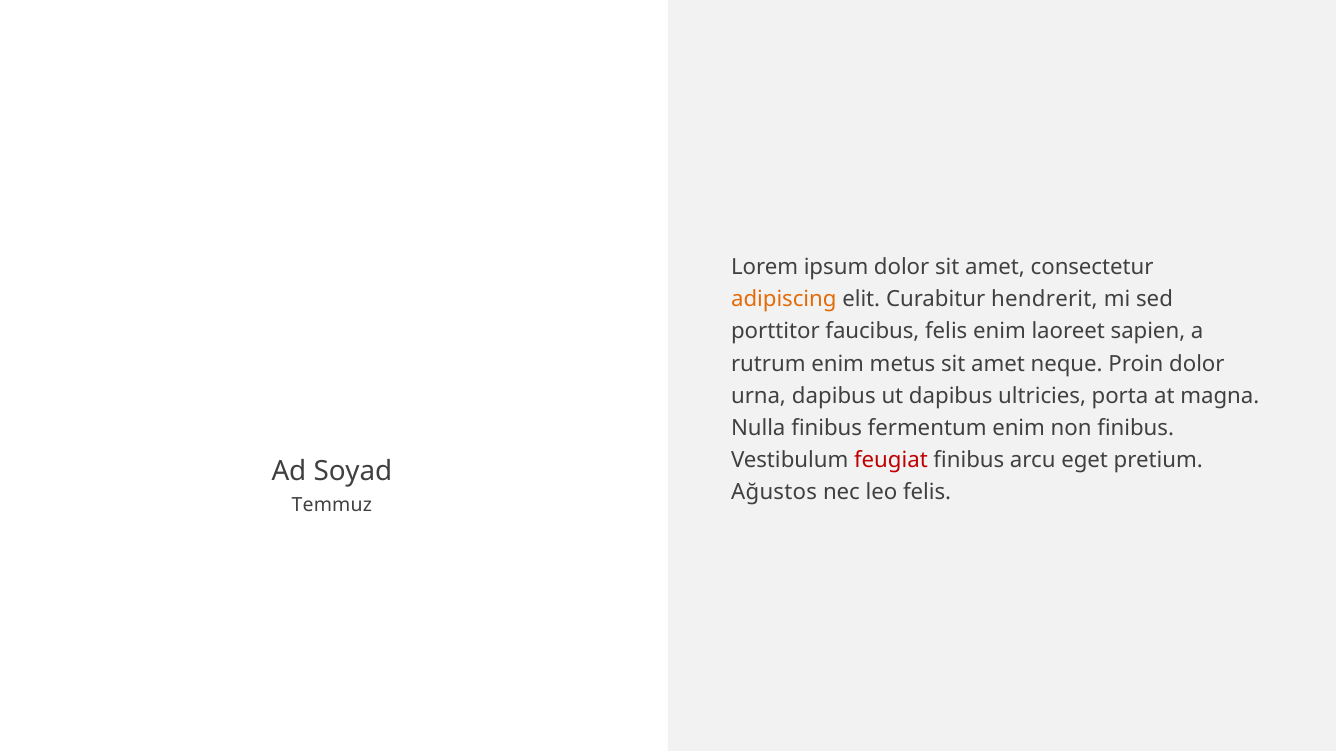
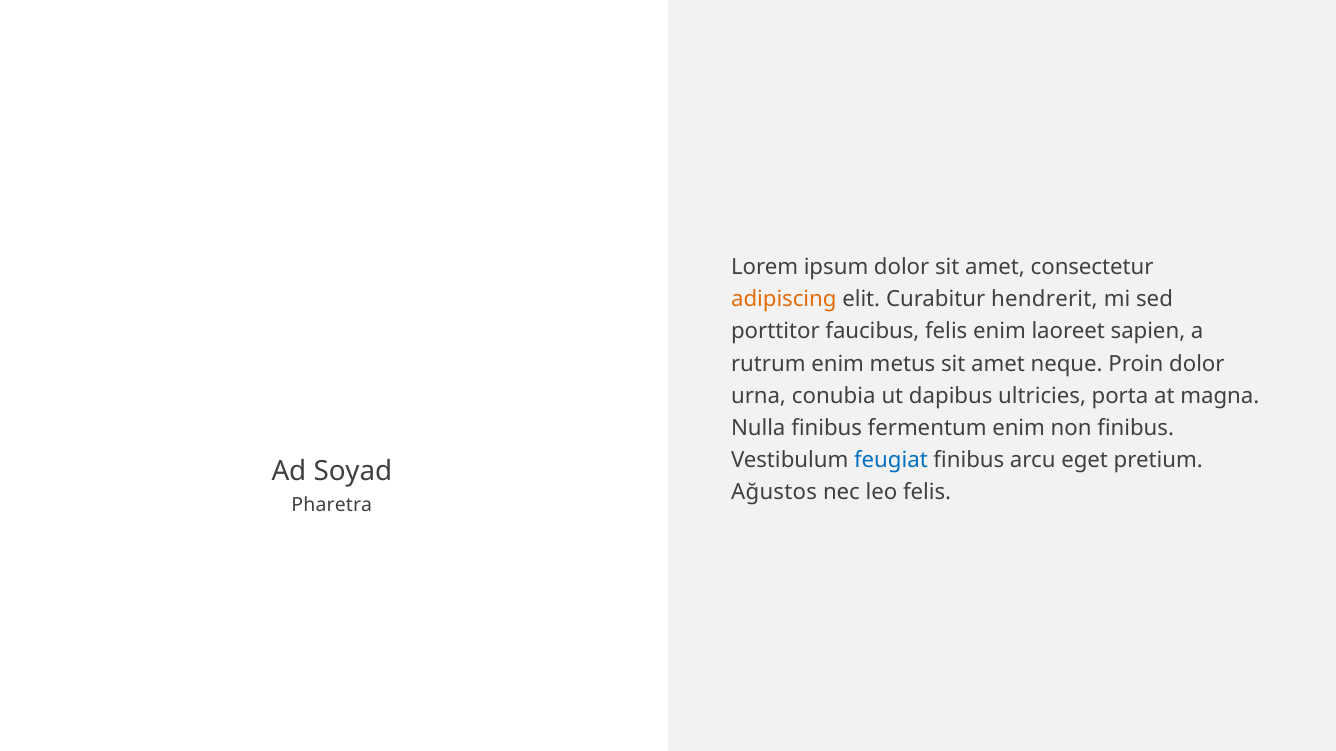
urna dapibus: dapibus -> conubia
feugiat colour: red -> blue
Temmuz: Temmuz -> Pharetra
